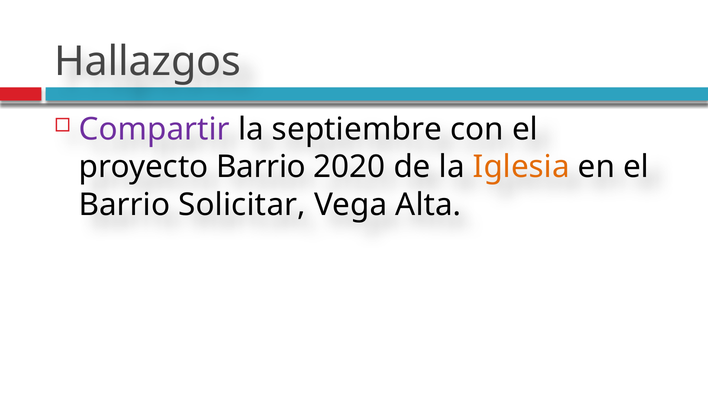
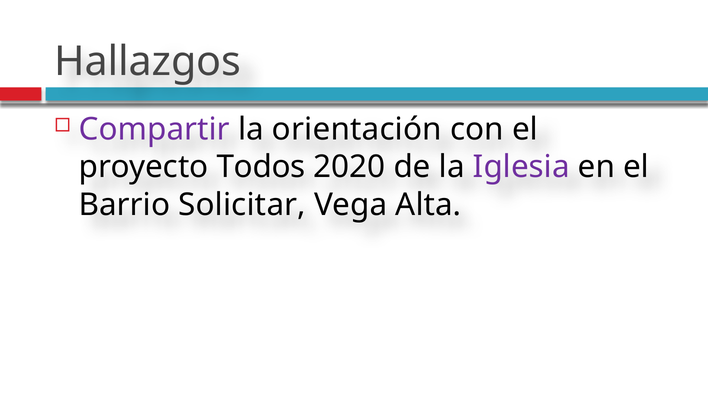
septiembre: septiembre -> orientación
proyecto Barrio: Barrio -> Todos
Iglesia colour: orange -> purple
